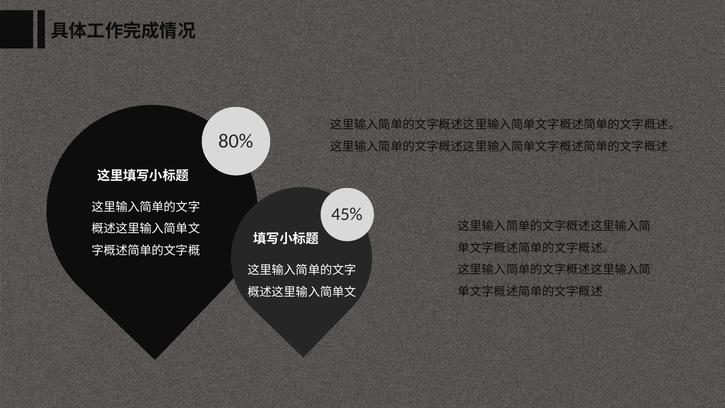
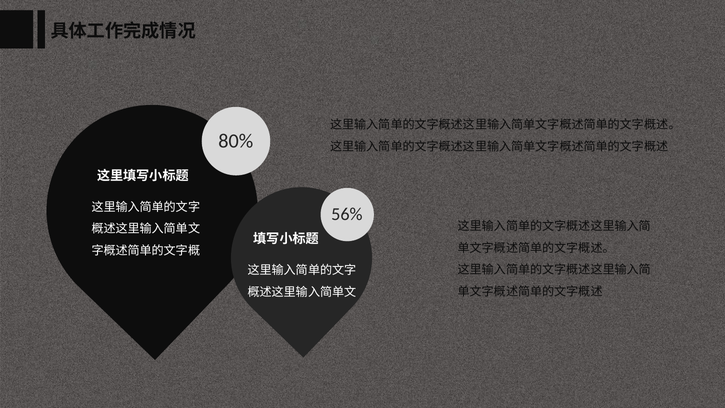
45%: 45% -> 56%
